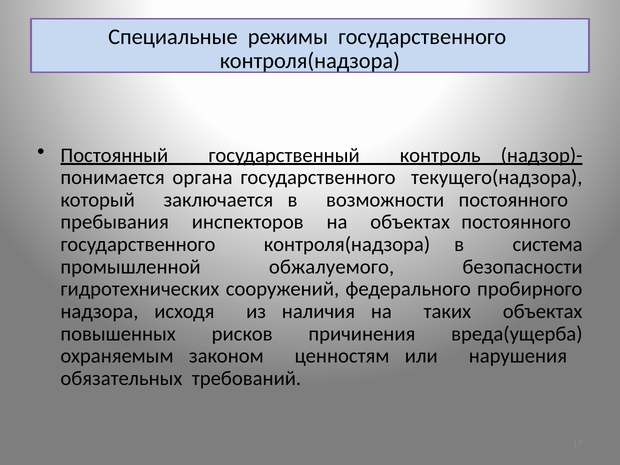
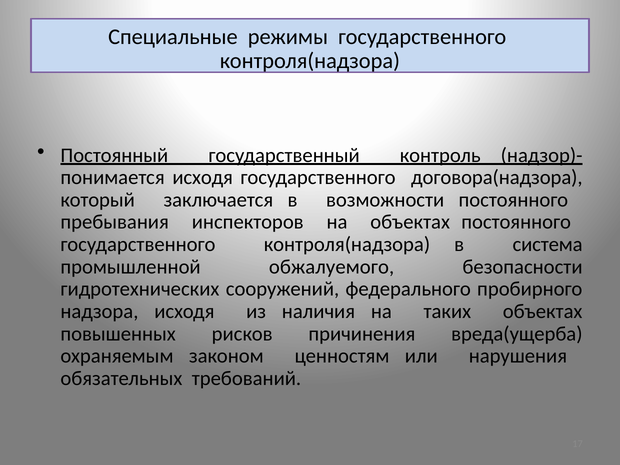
понимается органа: органа -> исходя
текущего(надзора: текущего(надзора -> договора(надзора
